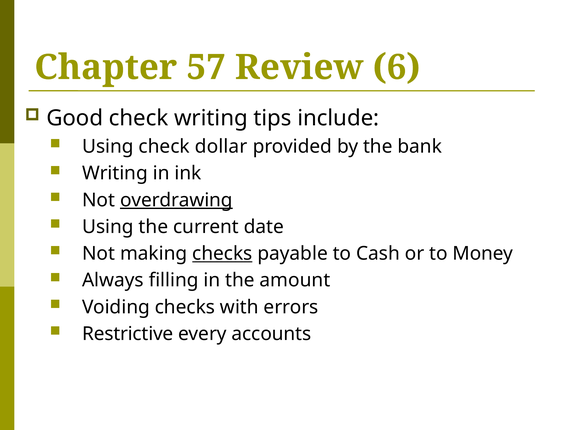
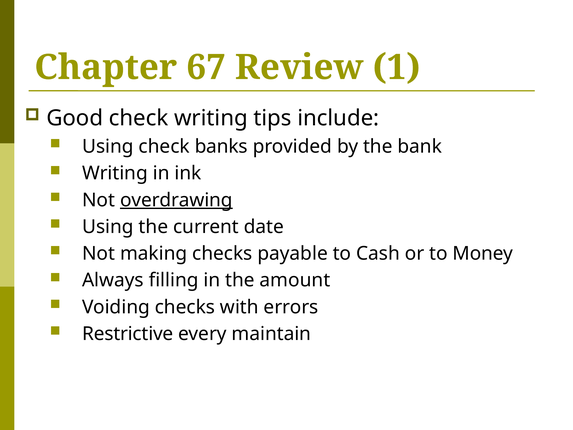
57: 57 -> 67
6: 6 -> 1
dollar: dollar -> banks
checks at (222, 253) underline: present -> none
accounts: accounts -> maintain
